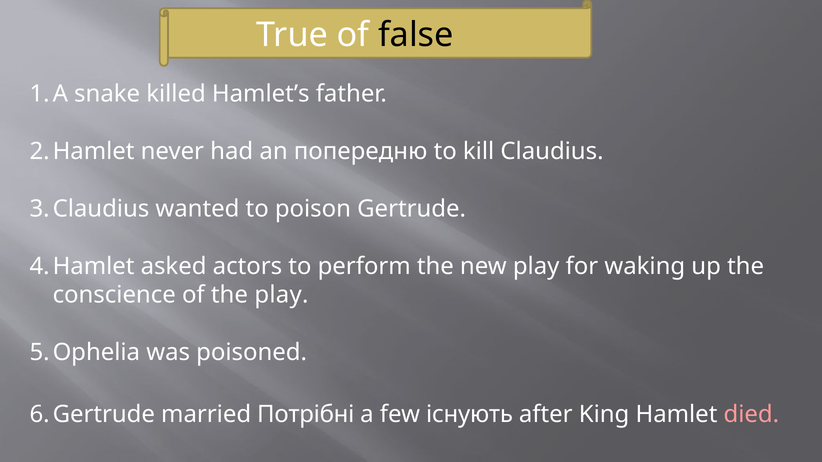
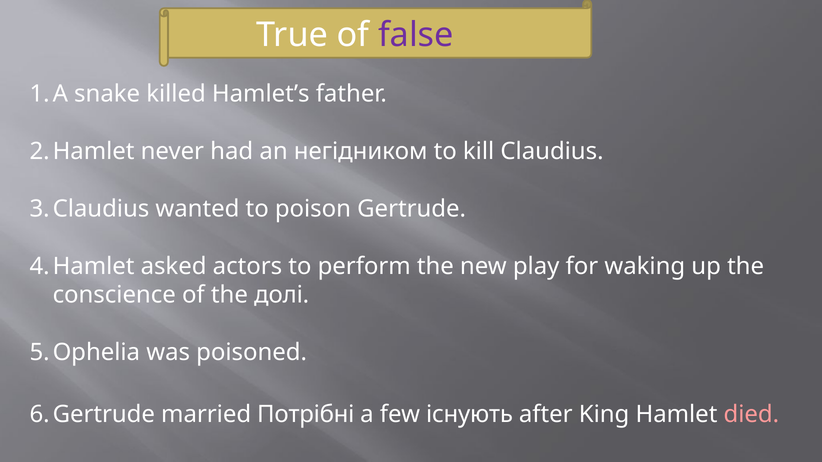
false colour: black -> purple
попередню: попередню -> негідником
the play: play -> долі
